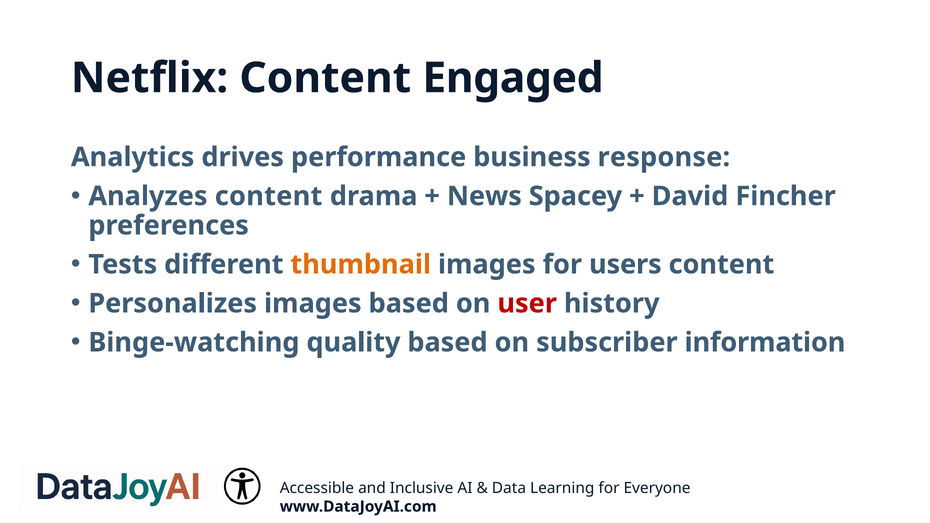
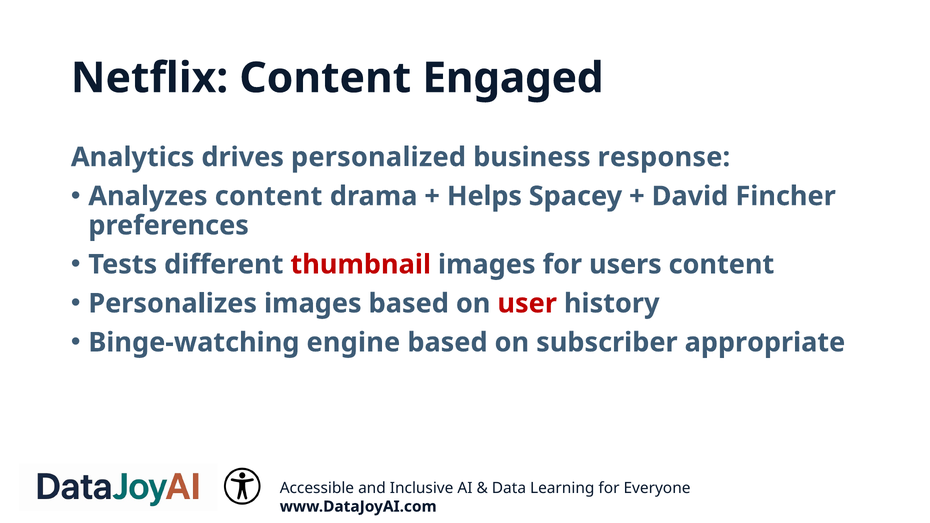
performance: performance -> personalized
News: News -> Helps
thumbnail colour: orange -> red
quality: quality -> engine
information: information -> appropriate
